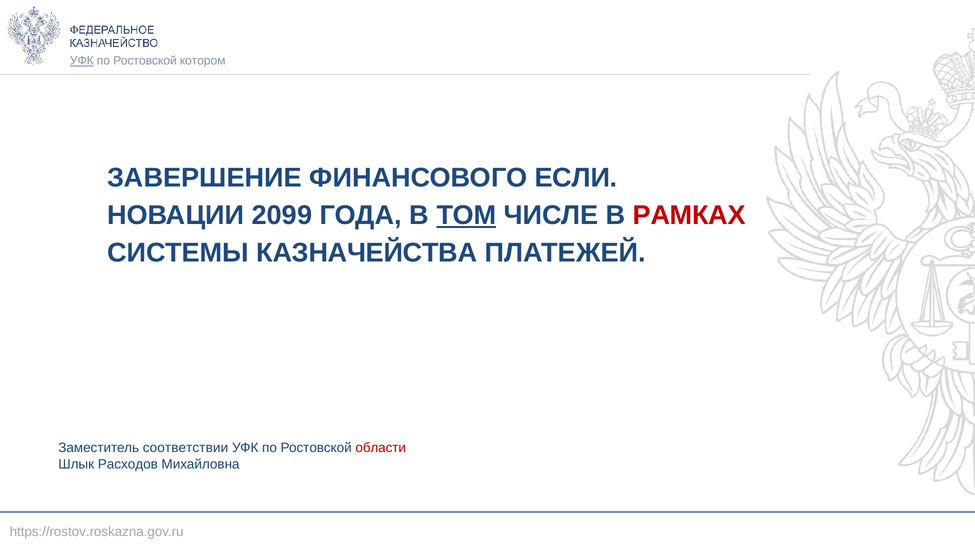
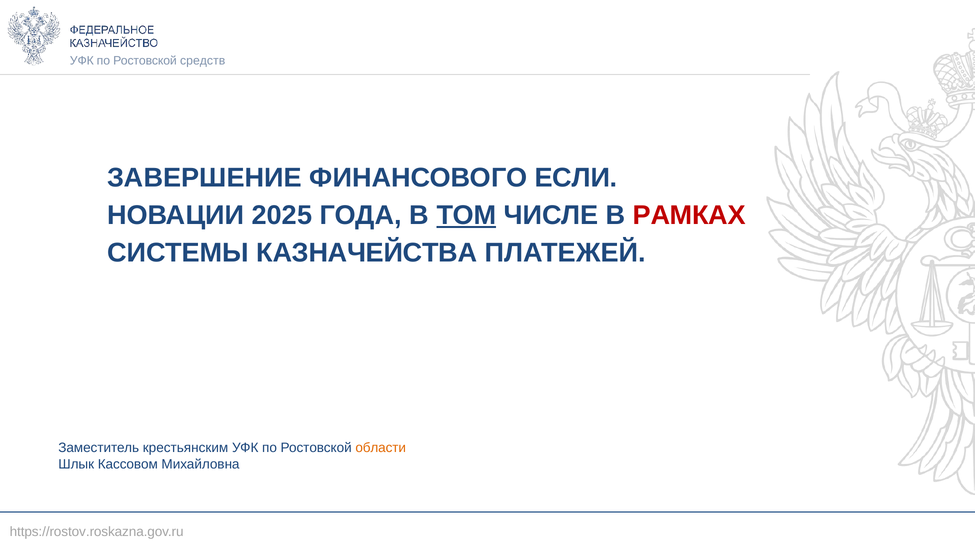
УФК at (82, 61) underline: present -> none
котором: котором -> средств
2099: 2099 -> 2025
соответствии: соответствии -> крестьянским
области colour: red -> orange
Расходов: Расходов -> Кассовом
